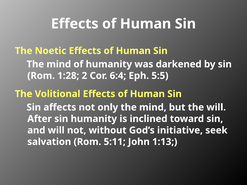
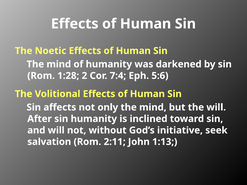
6:4: 6:4 -> 7:4
5:5: 5:5 -> 5:6
5:11: 5:11 -> 2:11
